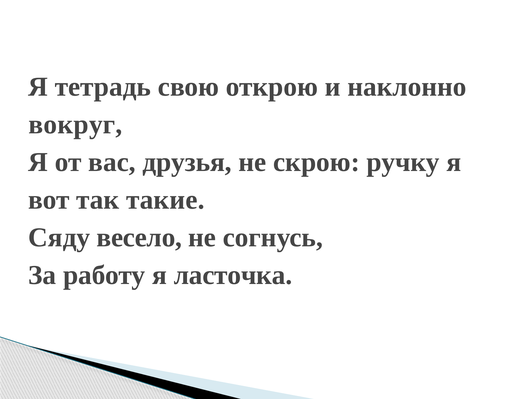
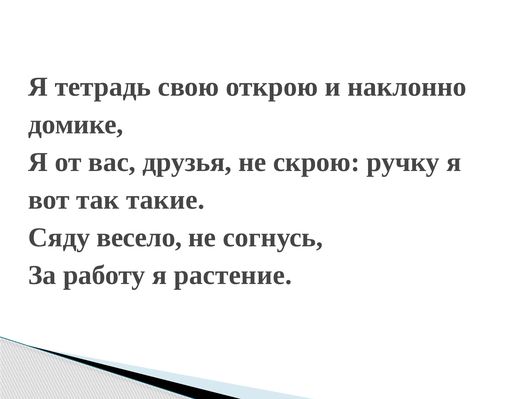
вокруг: вокруг -> домике
ласточка: ласточка -> растение
